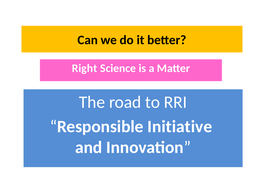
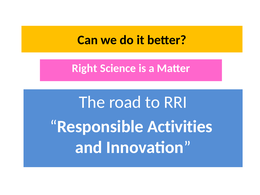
Initiative: Initiative -> Activities
